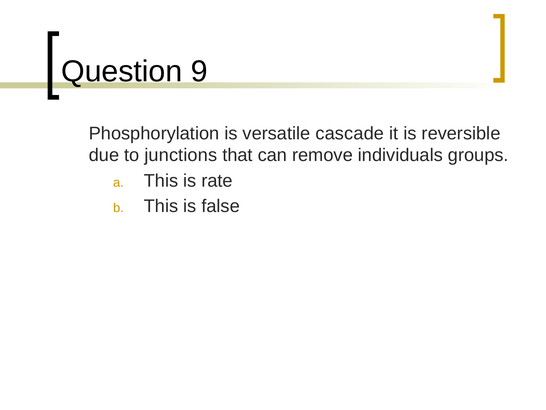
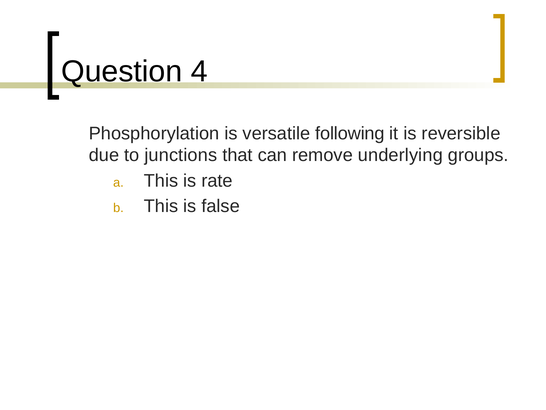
9: 9 -> 4
cascade: cascade -> following
individuals: individuals -> underlying
